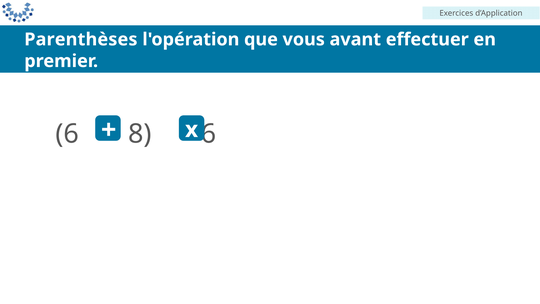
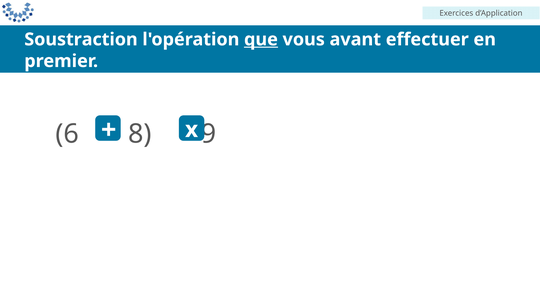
Parenthèses: Parenthèses -> Soustraction
que underline: none -> present
8 6: 6 -> 9
